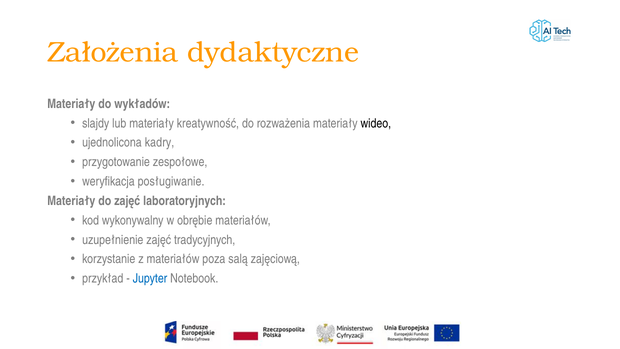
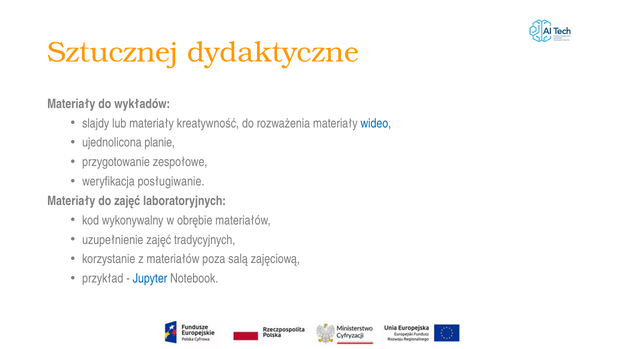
Założenia: Założenia -> Sztucznej
wideo colour: black -> blue
kadry: kadry -> planie
